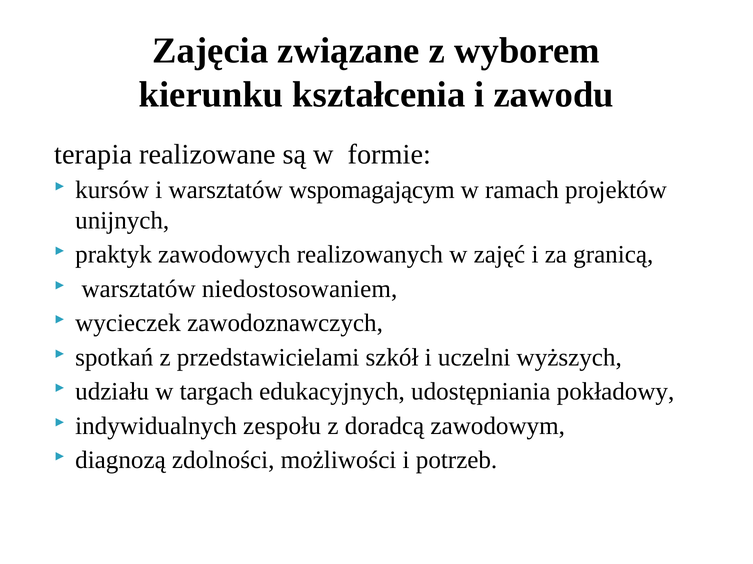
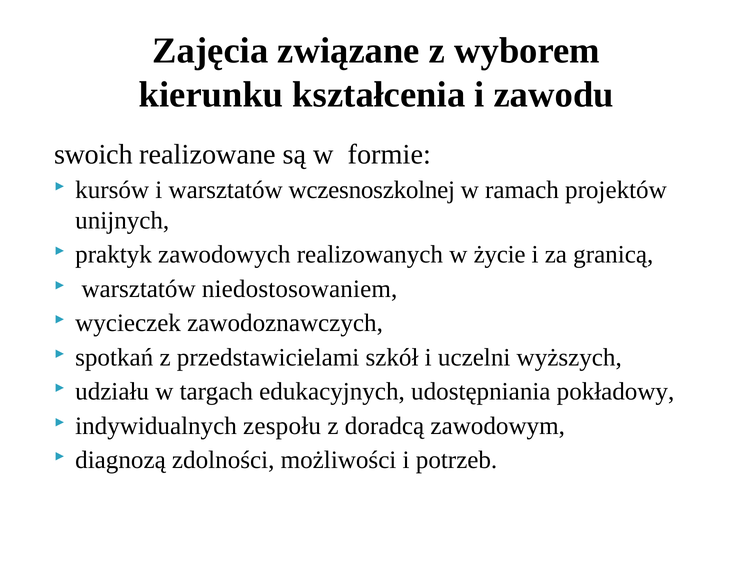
terapia: terapia -> swoich
wspomagającym: wspomagającym -> wczesnoszkolnej
zajęć: zajęć -> życie
